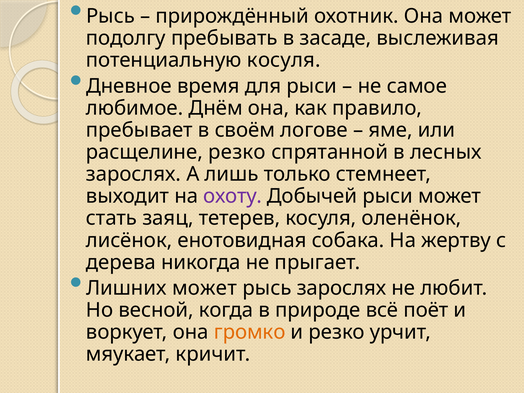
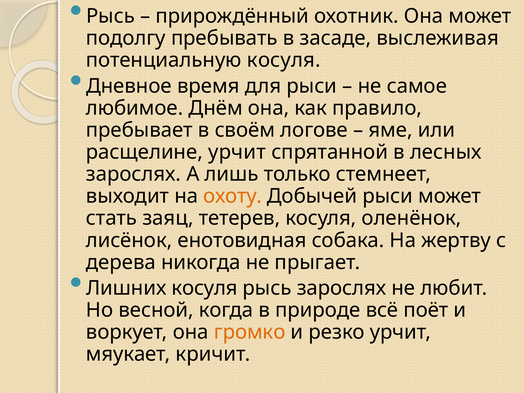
расщелине резко: резко -> урчит
охоту colour: purple -> orange
Лишних может: может -> косуля
